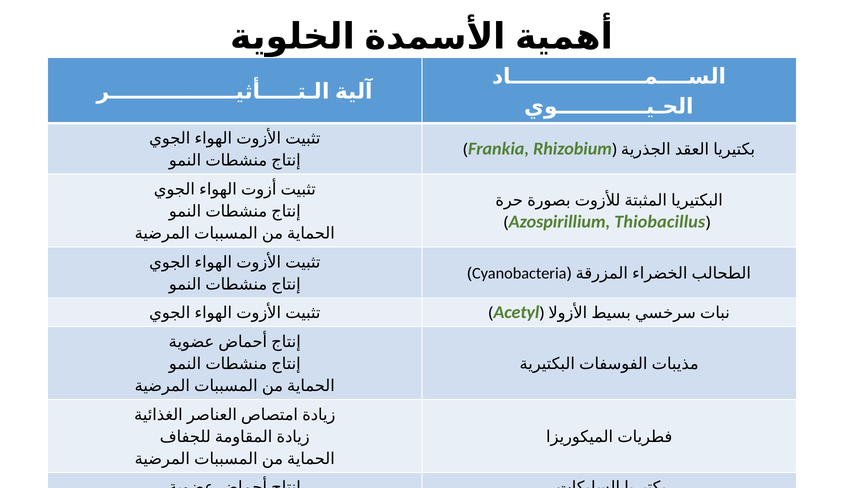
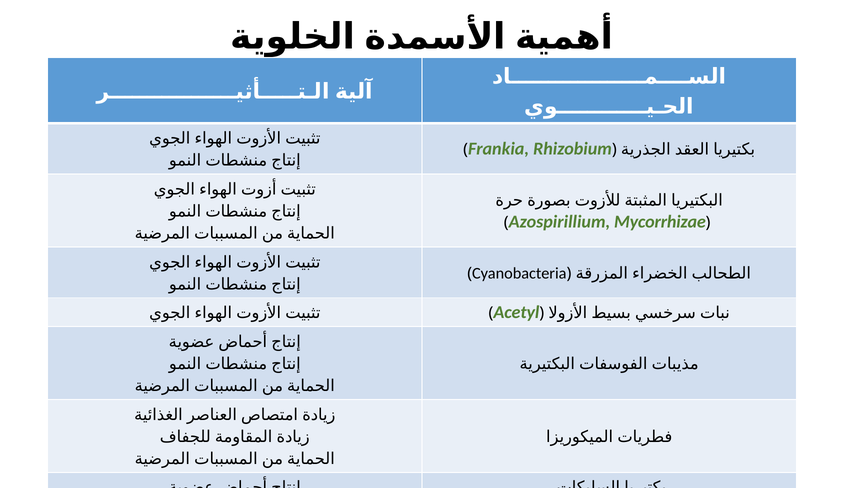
Thiobacillus: Thiobacillus -> Mycorrhizae
